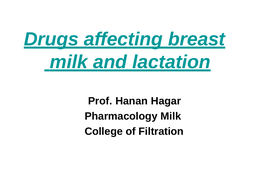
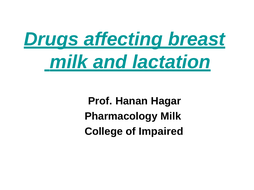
Filtration: Filtration -> Impaired
